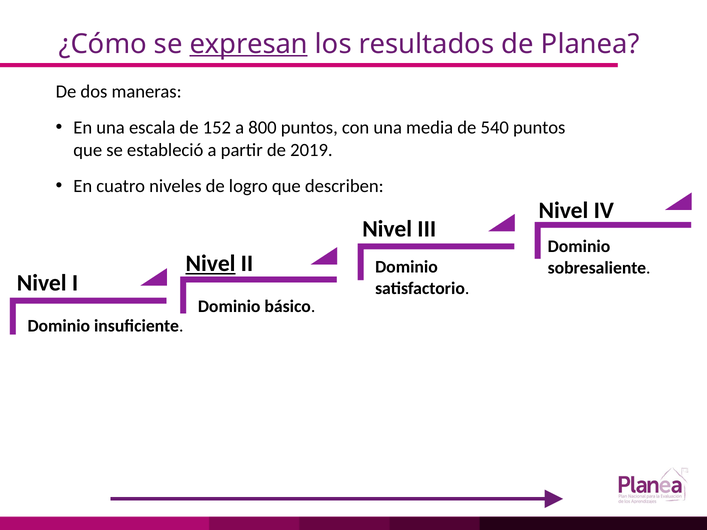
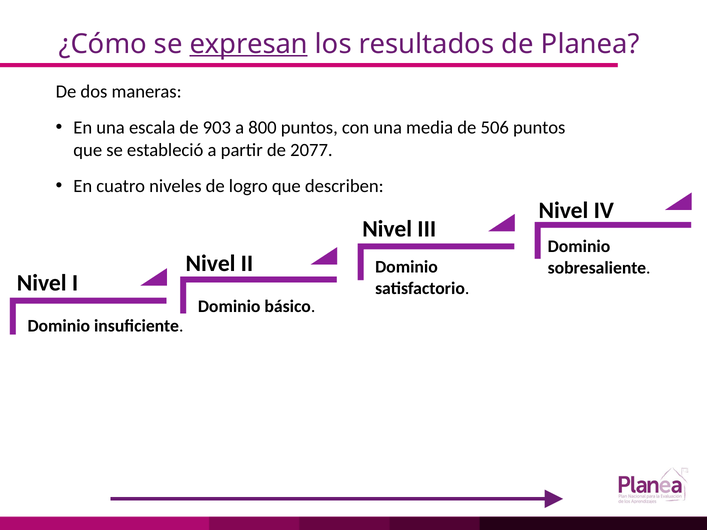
152: 152 -> 903
540: 540 -> 506
2019: 2019 -> 2077
Nivel at (211, 264) underline: present -> none
